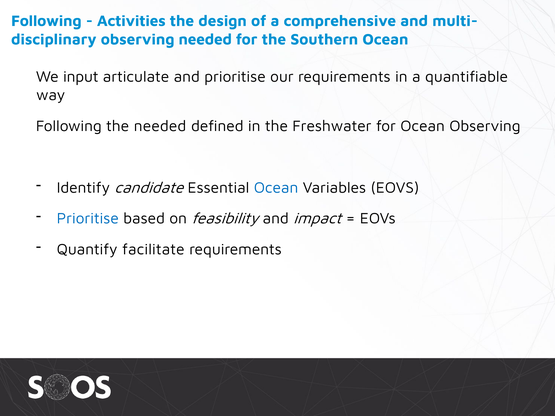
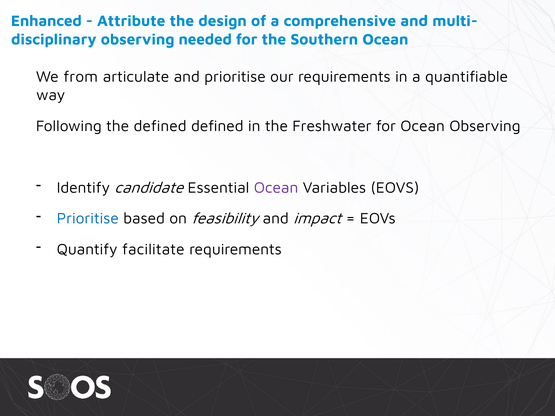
Following at (46, 21): Following -> Enhanced
Activities: Activities -> Attribute
input: input -> from
the needed: needed -> defined
Ocean at (276, 188) colour: blue -> purple
